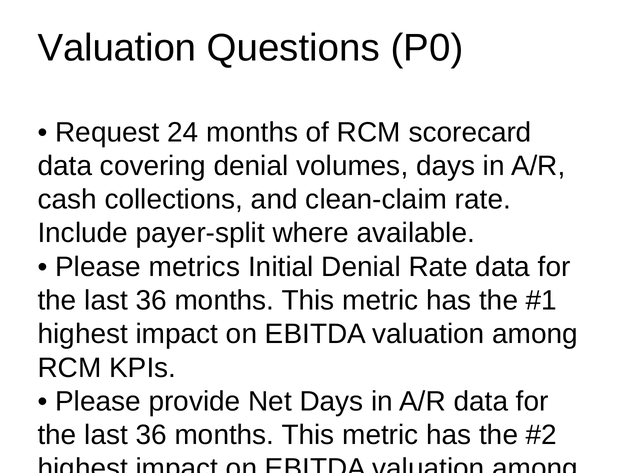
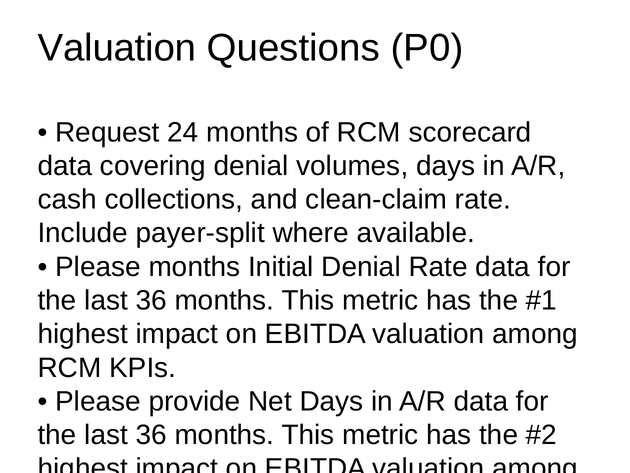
Please metrics: metrics -> months
